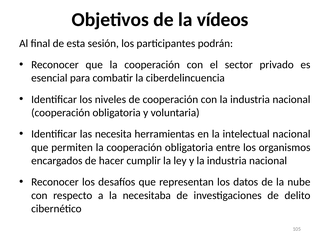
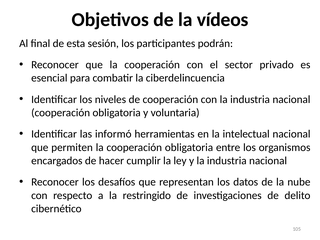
necesita: necesita -> informó
necesitaba: necesitaba -> restringido
